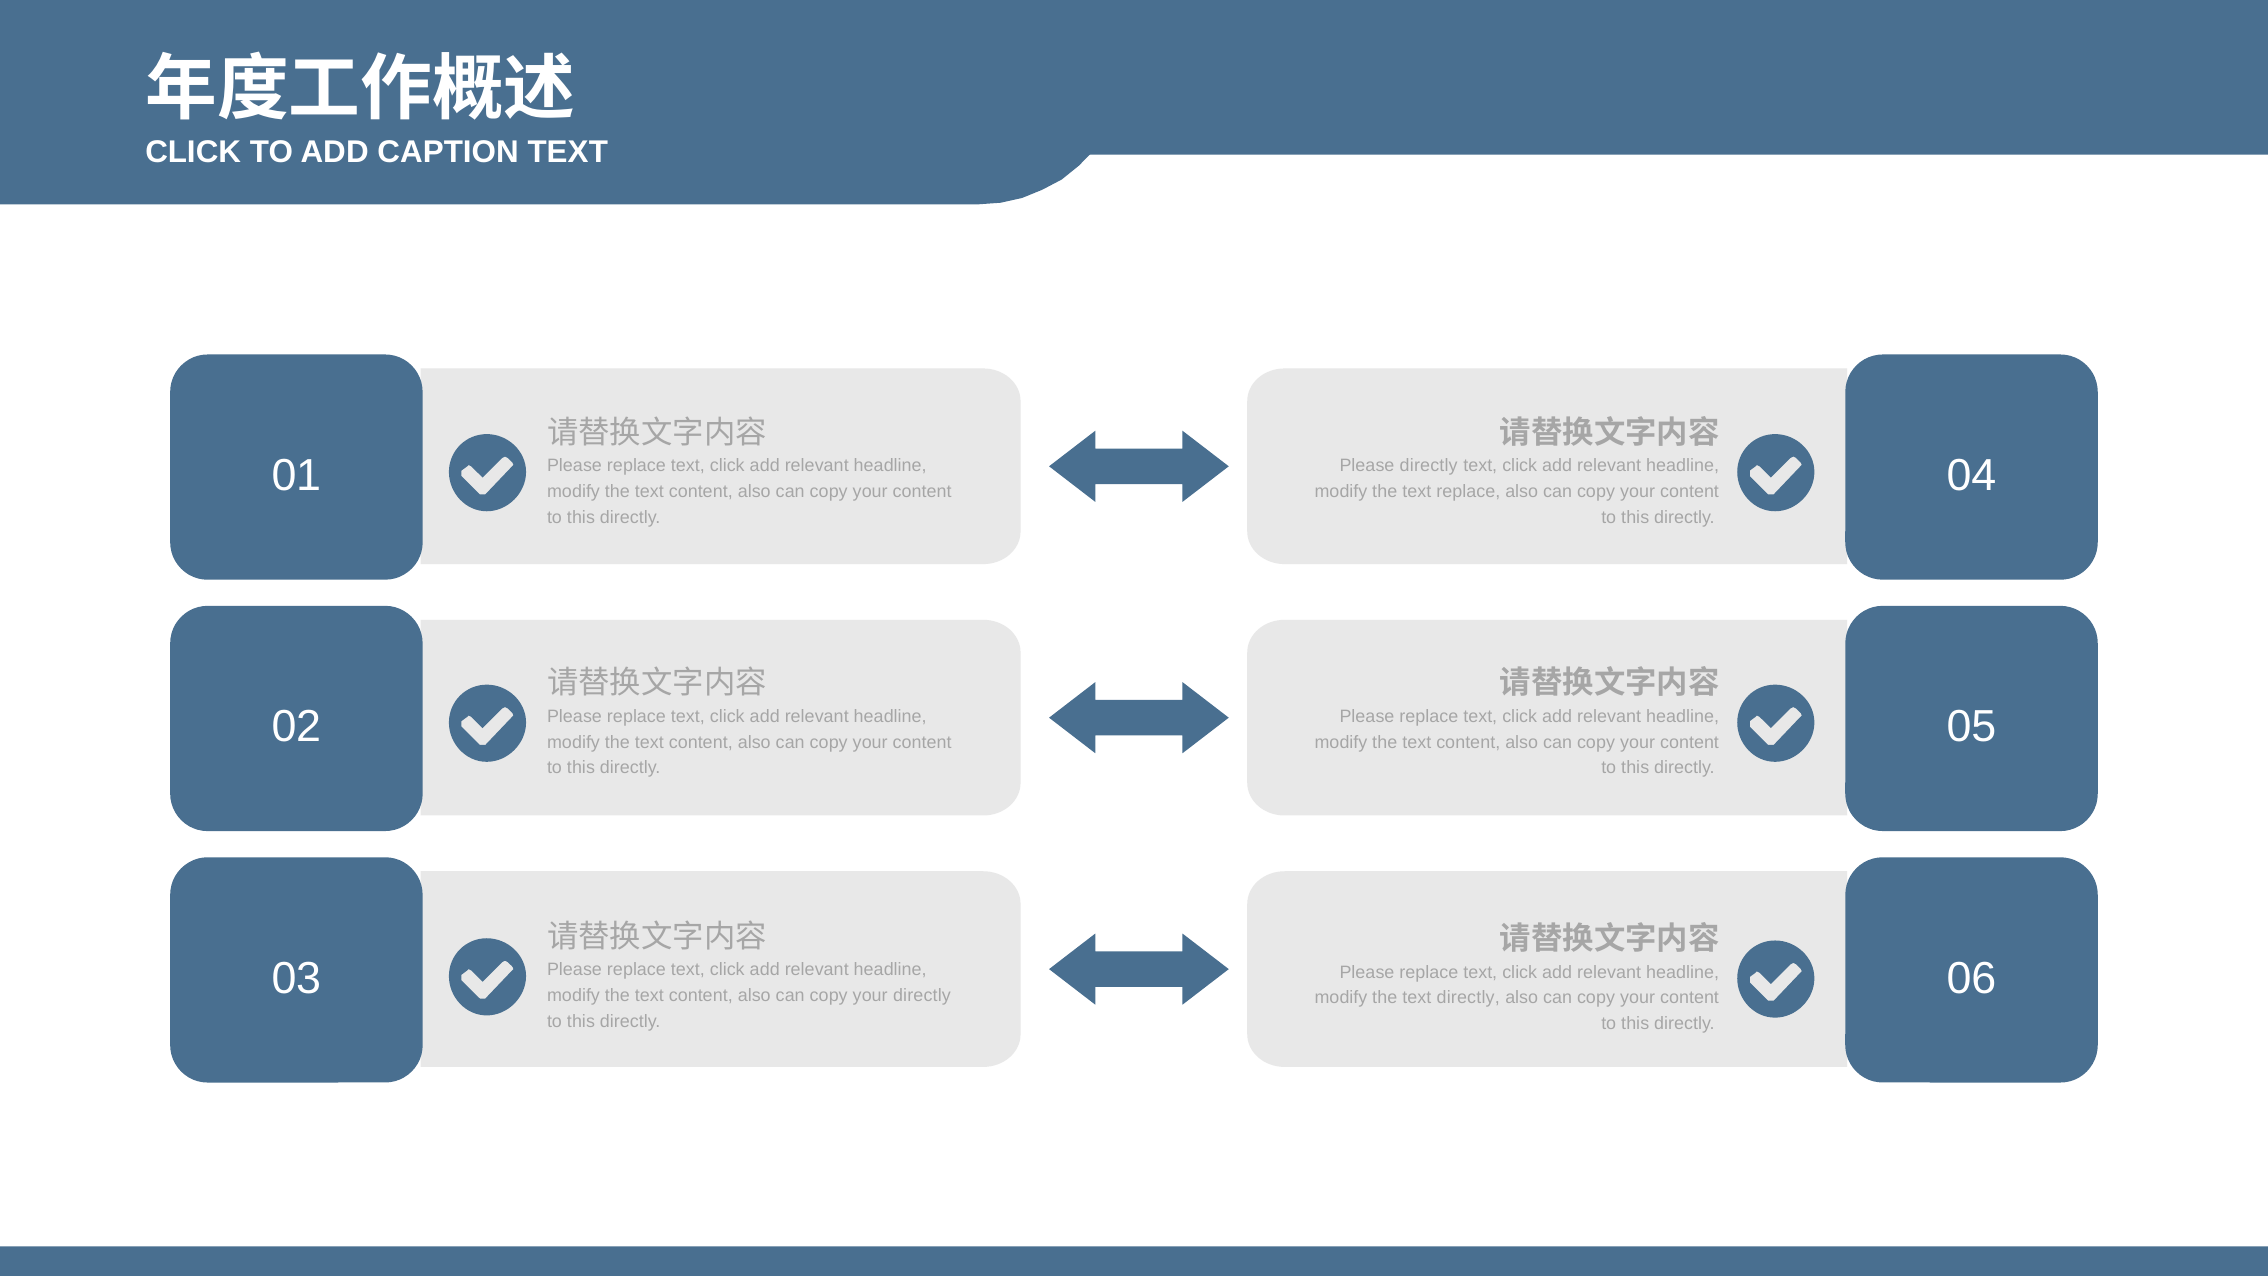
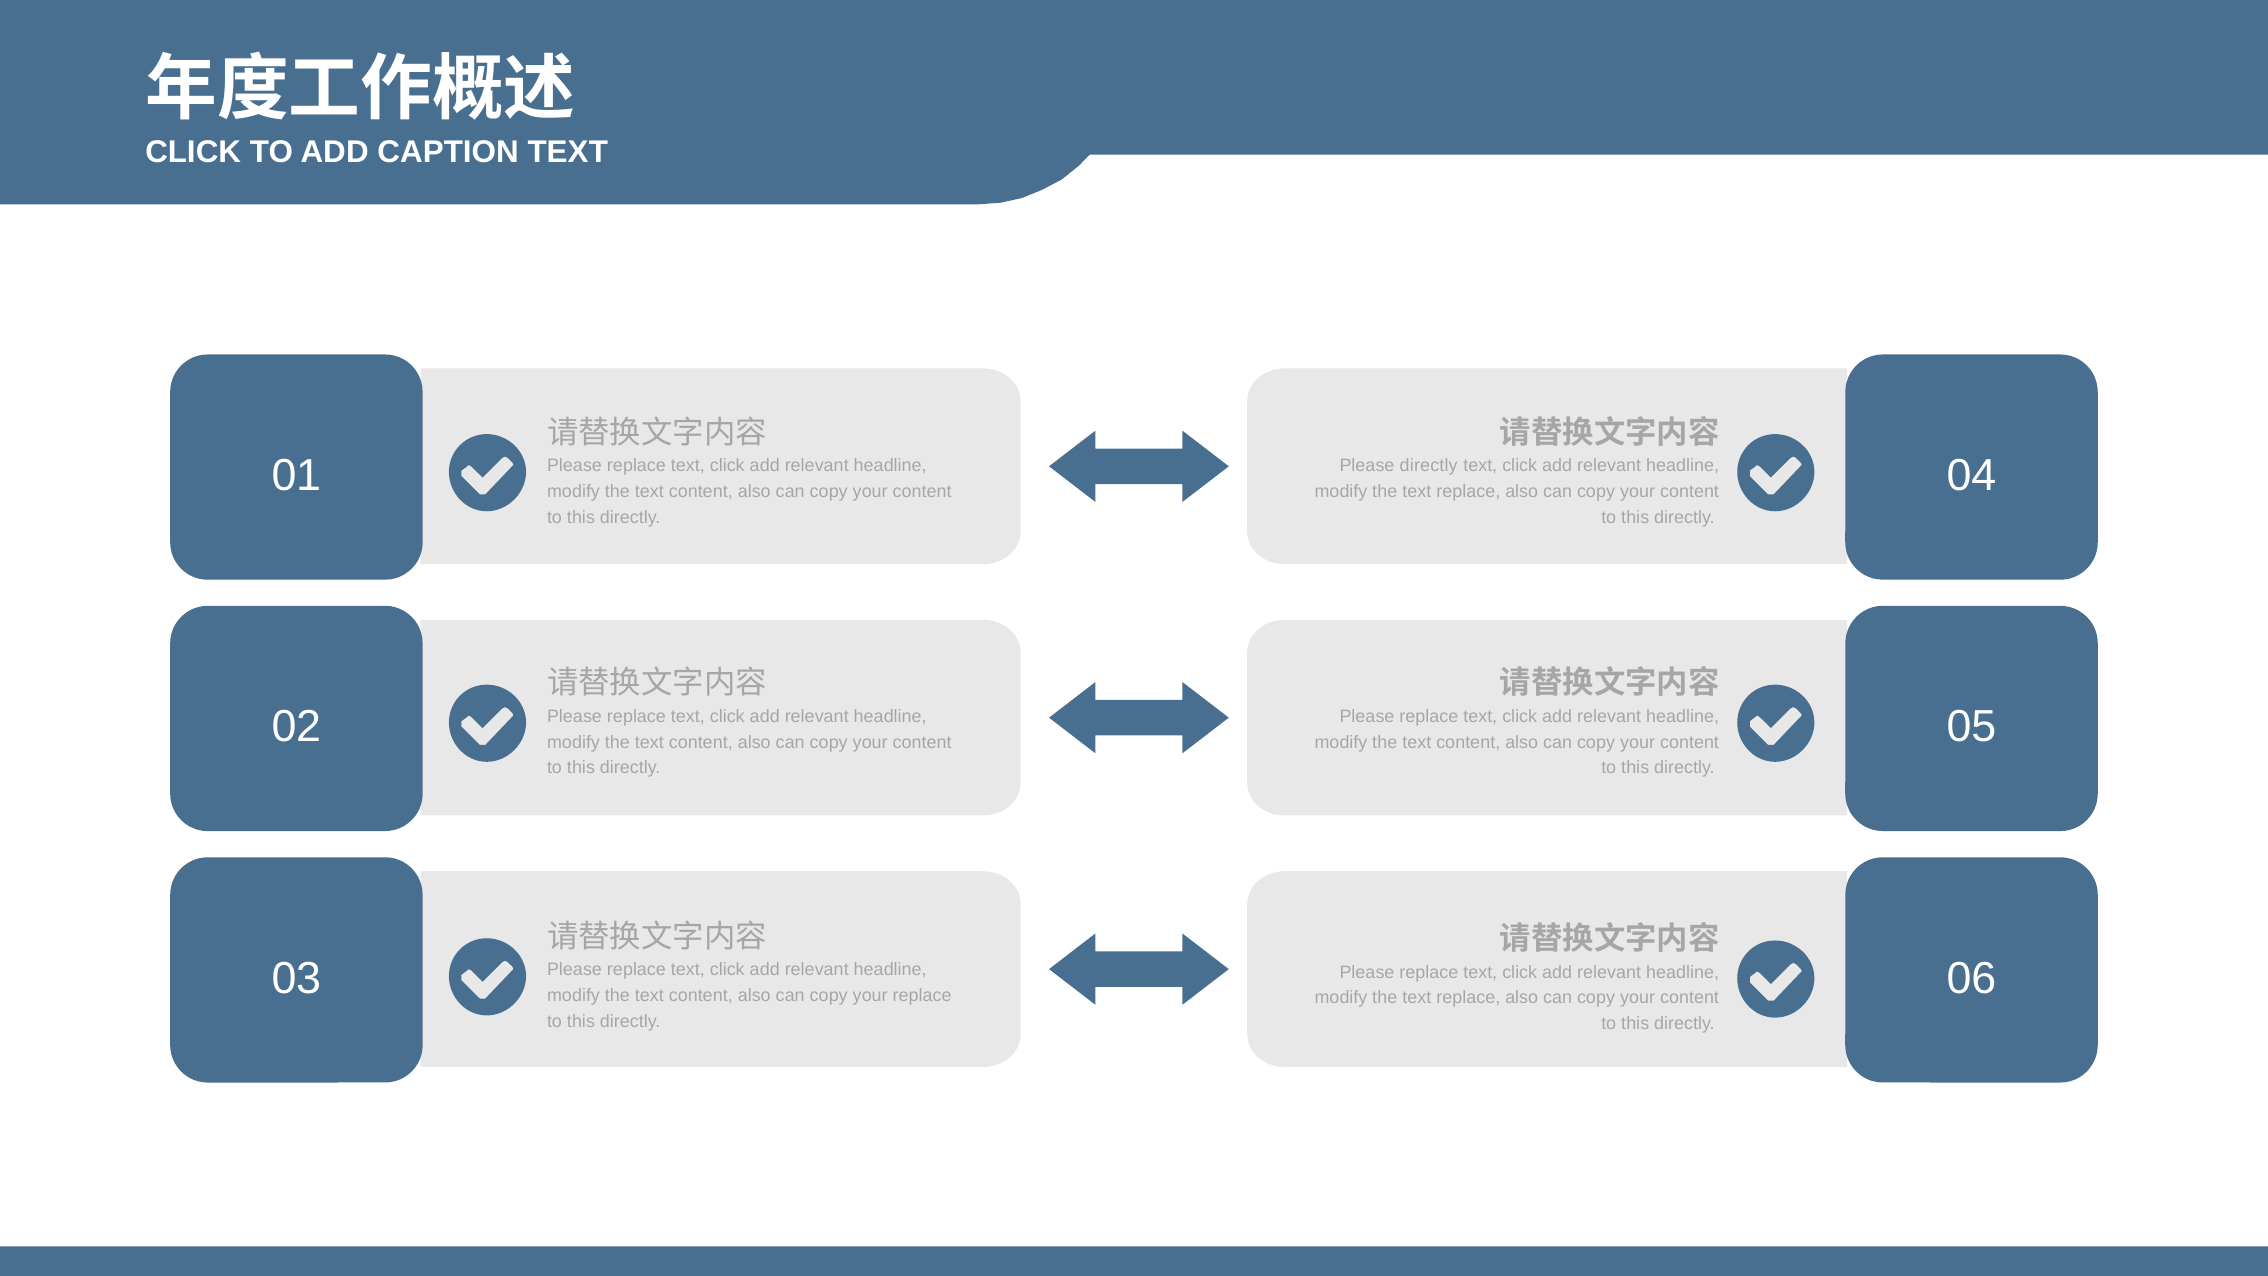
your directly: directly -> replace
directly at (1468, 998): directly -> replace
